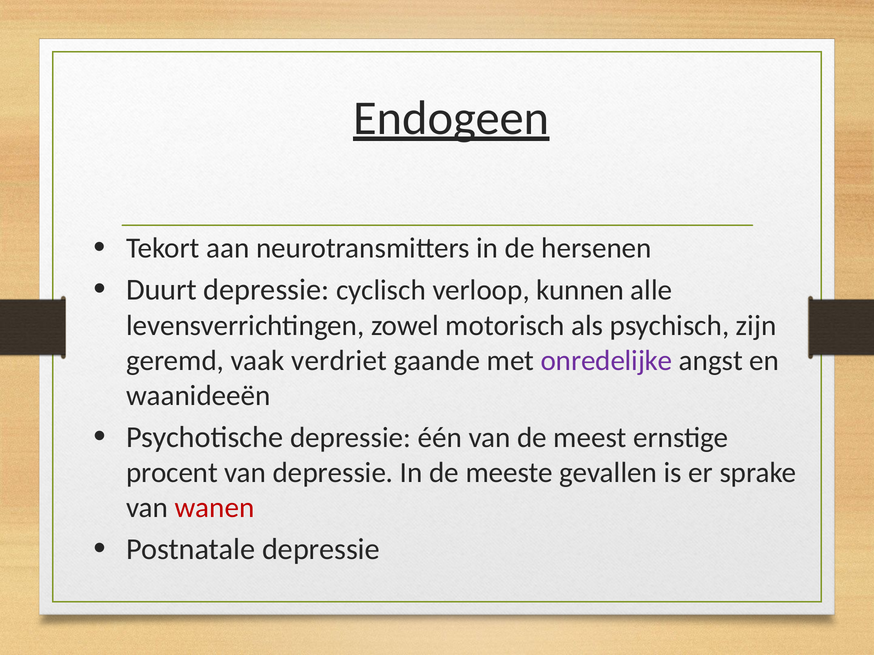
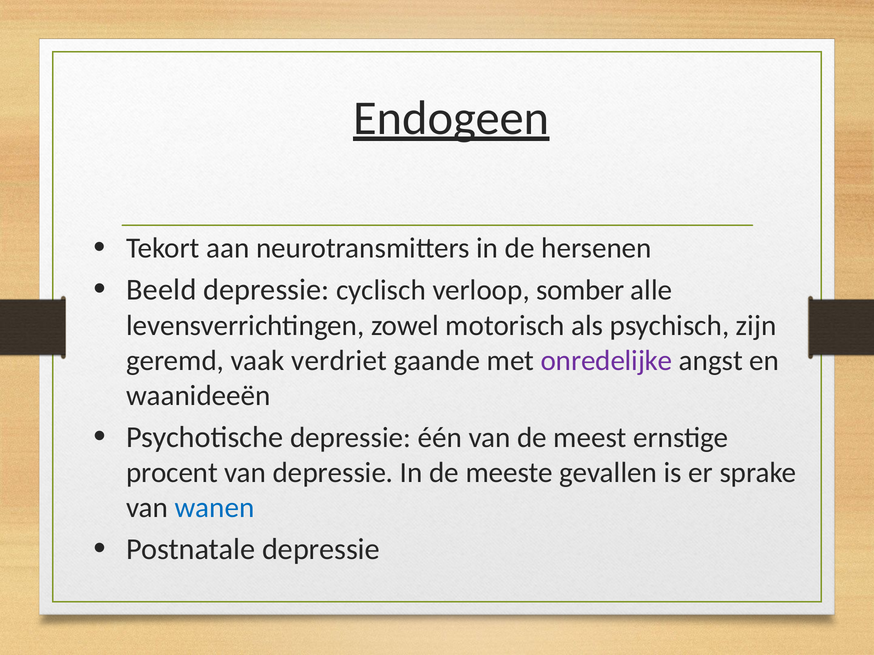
Duurt: Duurt -> Beeld
kunnen: kunnen -> somber
wanen colour: red -> blue
